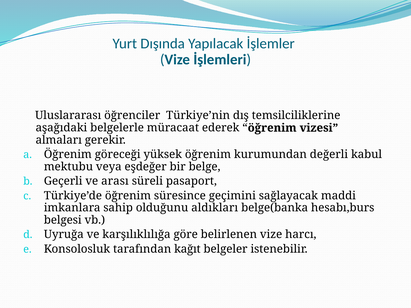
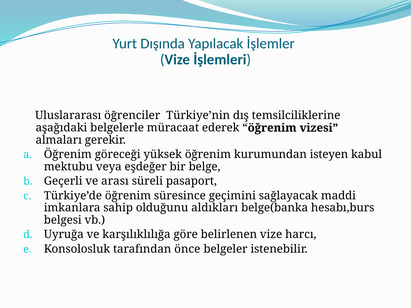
değerli: değerli -> isteyen
kağıt: kağıt -> önce
